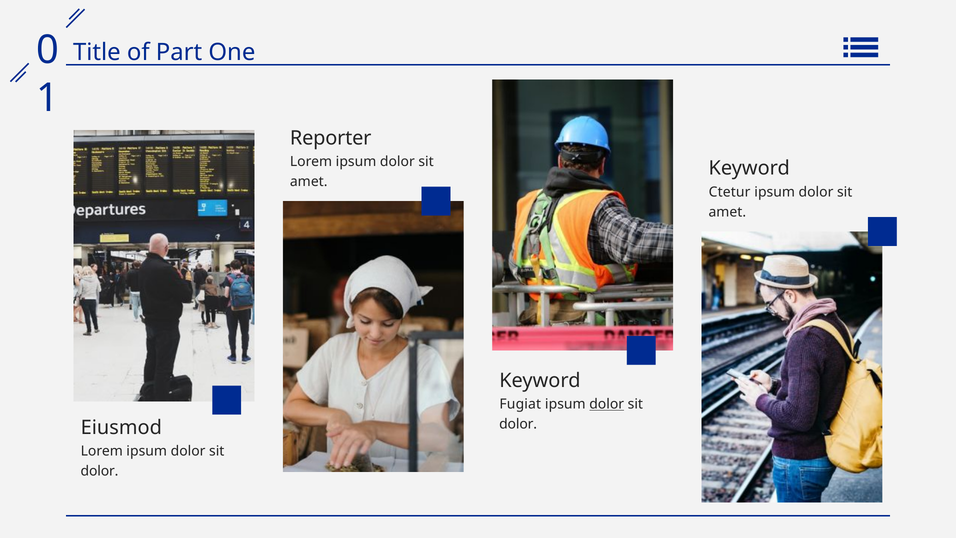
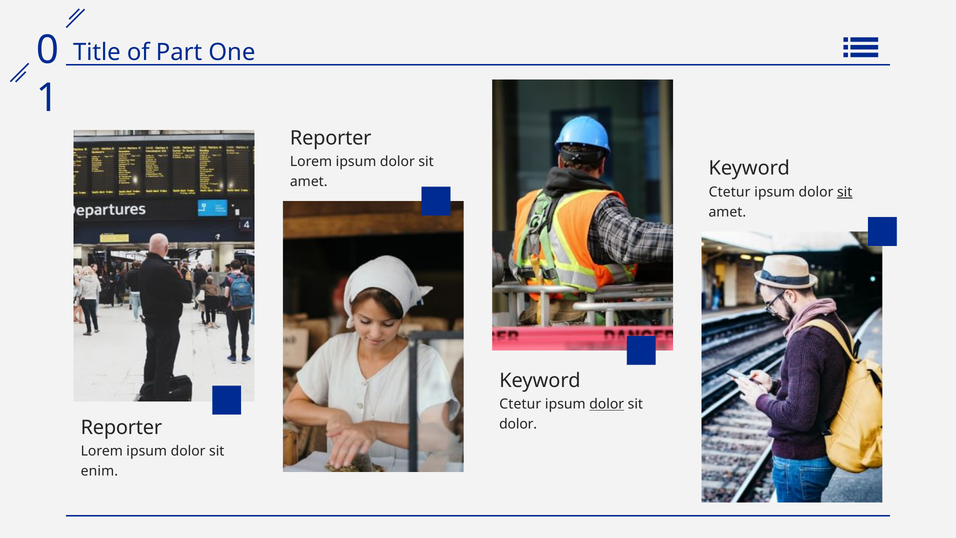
sit at (845, 192) underline: none -> present
Fugiat at (520, 404): Fugiat -> Ctetur
Eiusmod at (121, 427): Eiusmod -> Reporter
dolor at (99, 471): dolor -> enim
